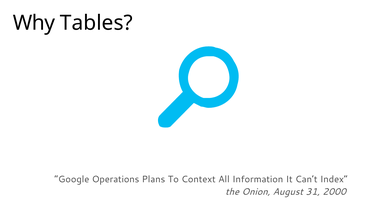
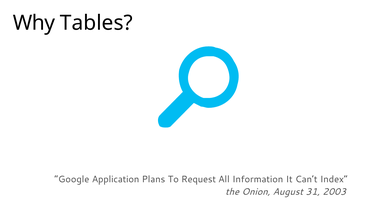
Operations: Operations -> Application
Context: Context -> Request
2000: 2000 -> 2003
